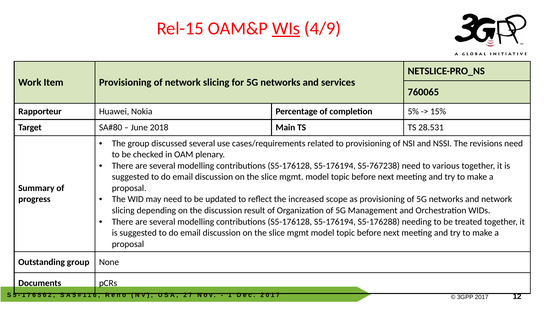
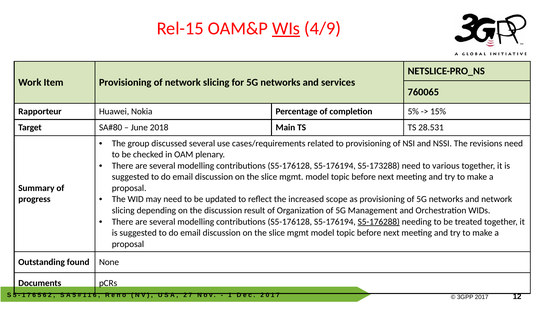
S5-767238: S5-767238 -> S5-173288
S5-176288 underline: none -> present
Outstanding group: group -> found
